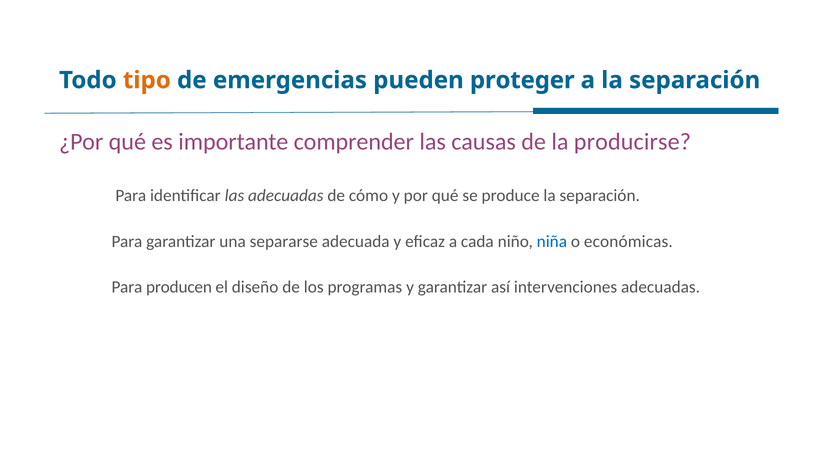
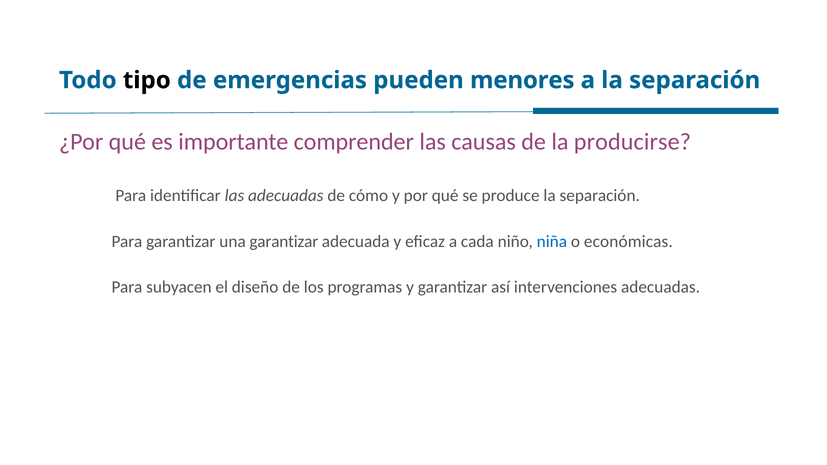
tipo colour: orange -> black
proteger: proteger -> menores
una separarse: separarse -> garantizar
producen: producen -> subyacen
